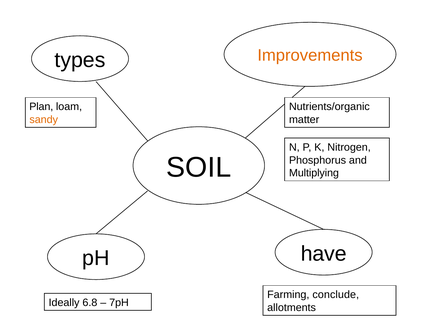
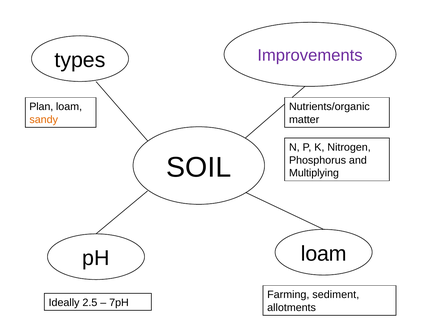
Improvements colour: orange -> purple
pH have: have -> loam
conclude: conclude -> sediment
6.8: 6.8 -> 2.5
